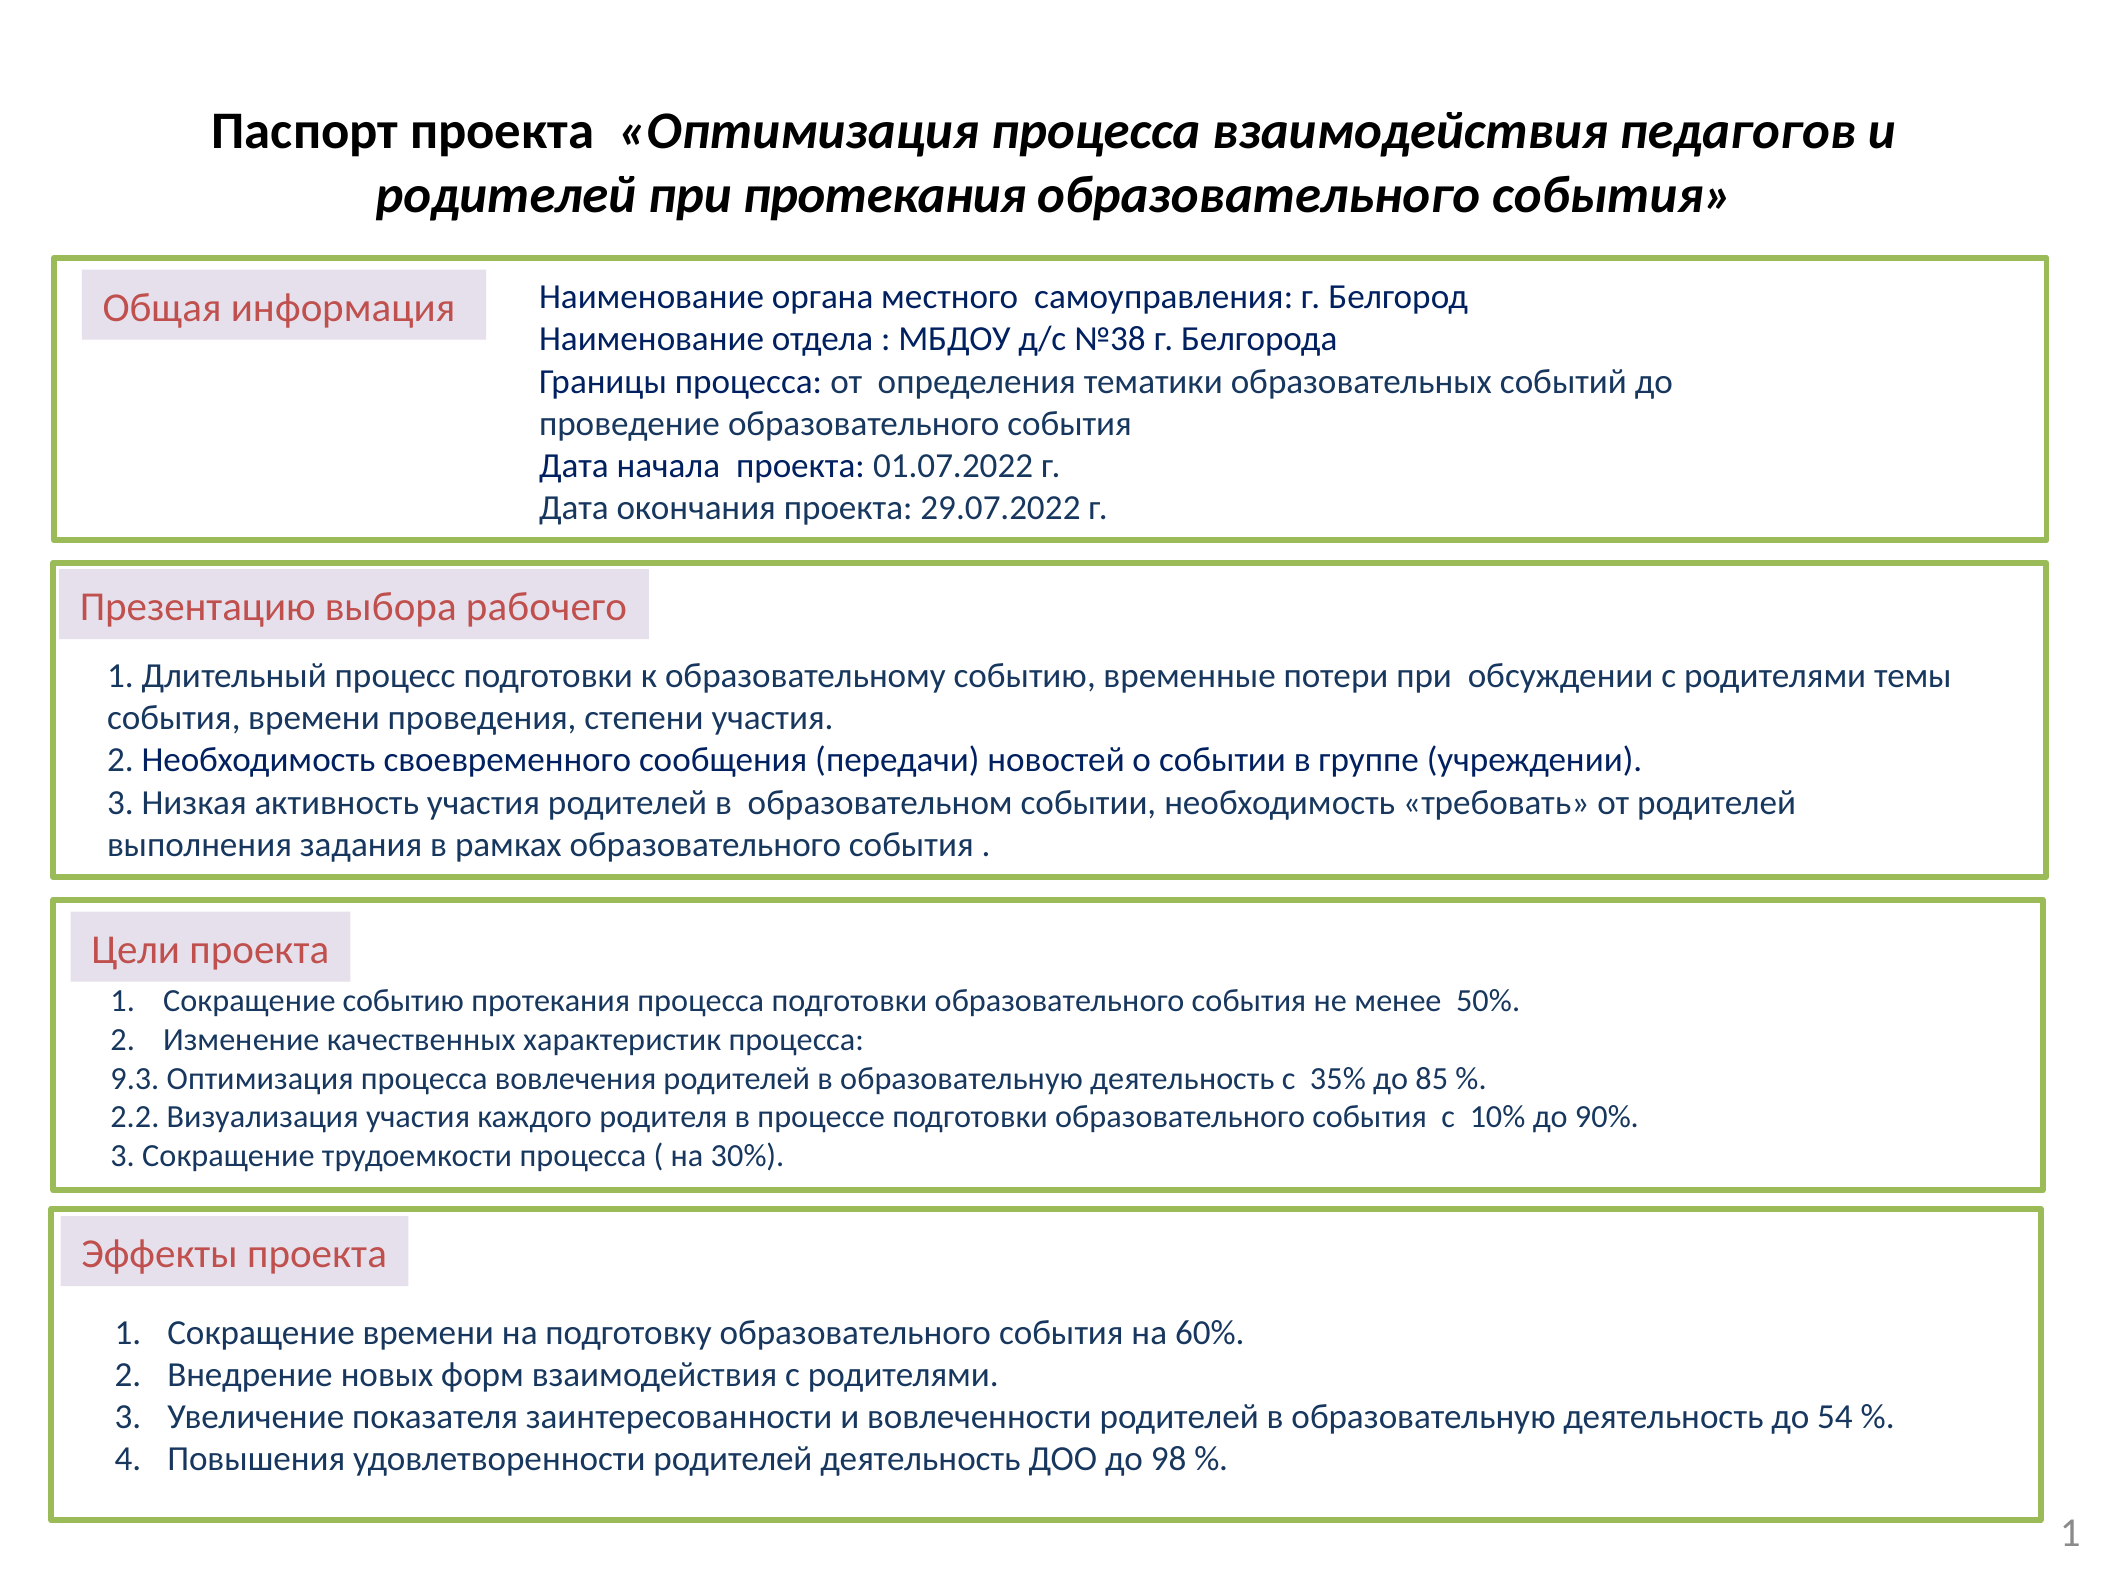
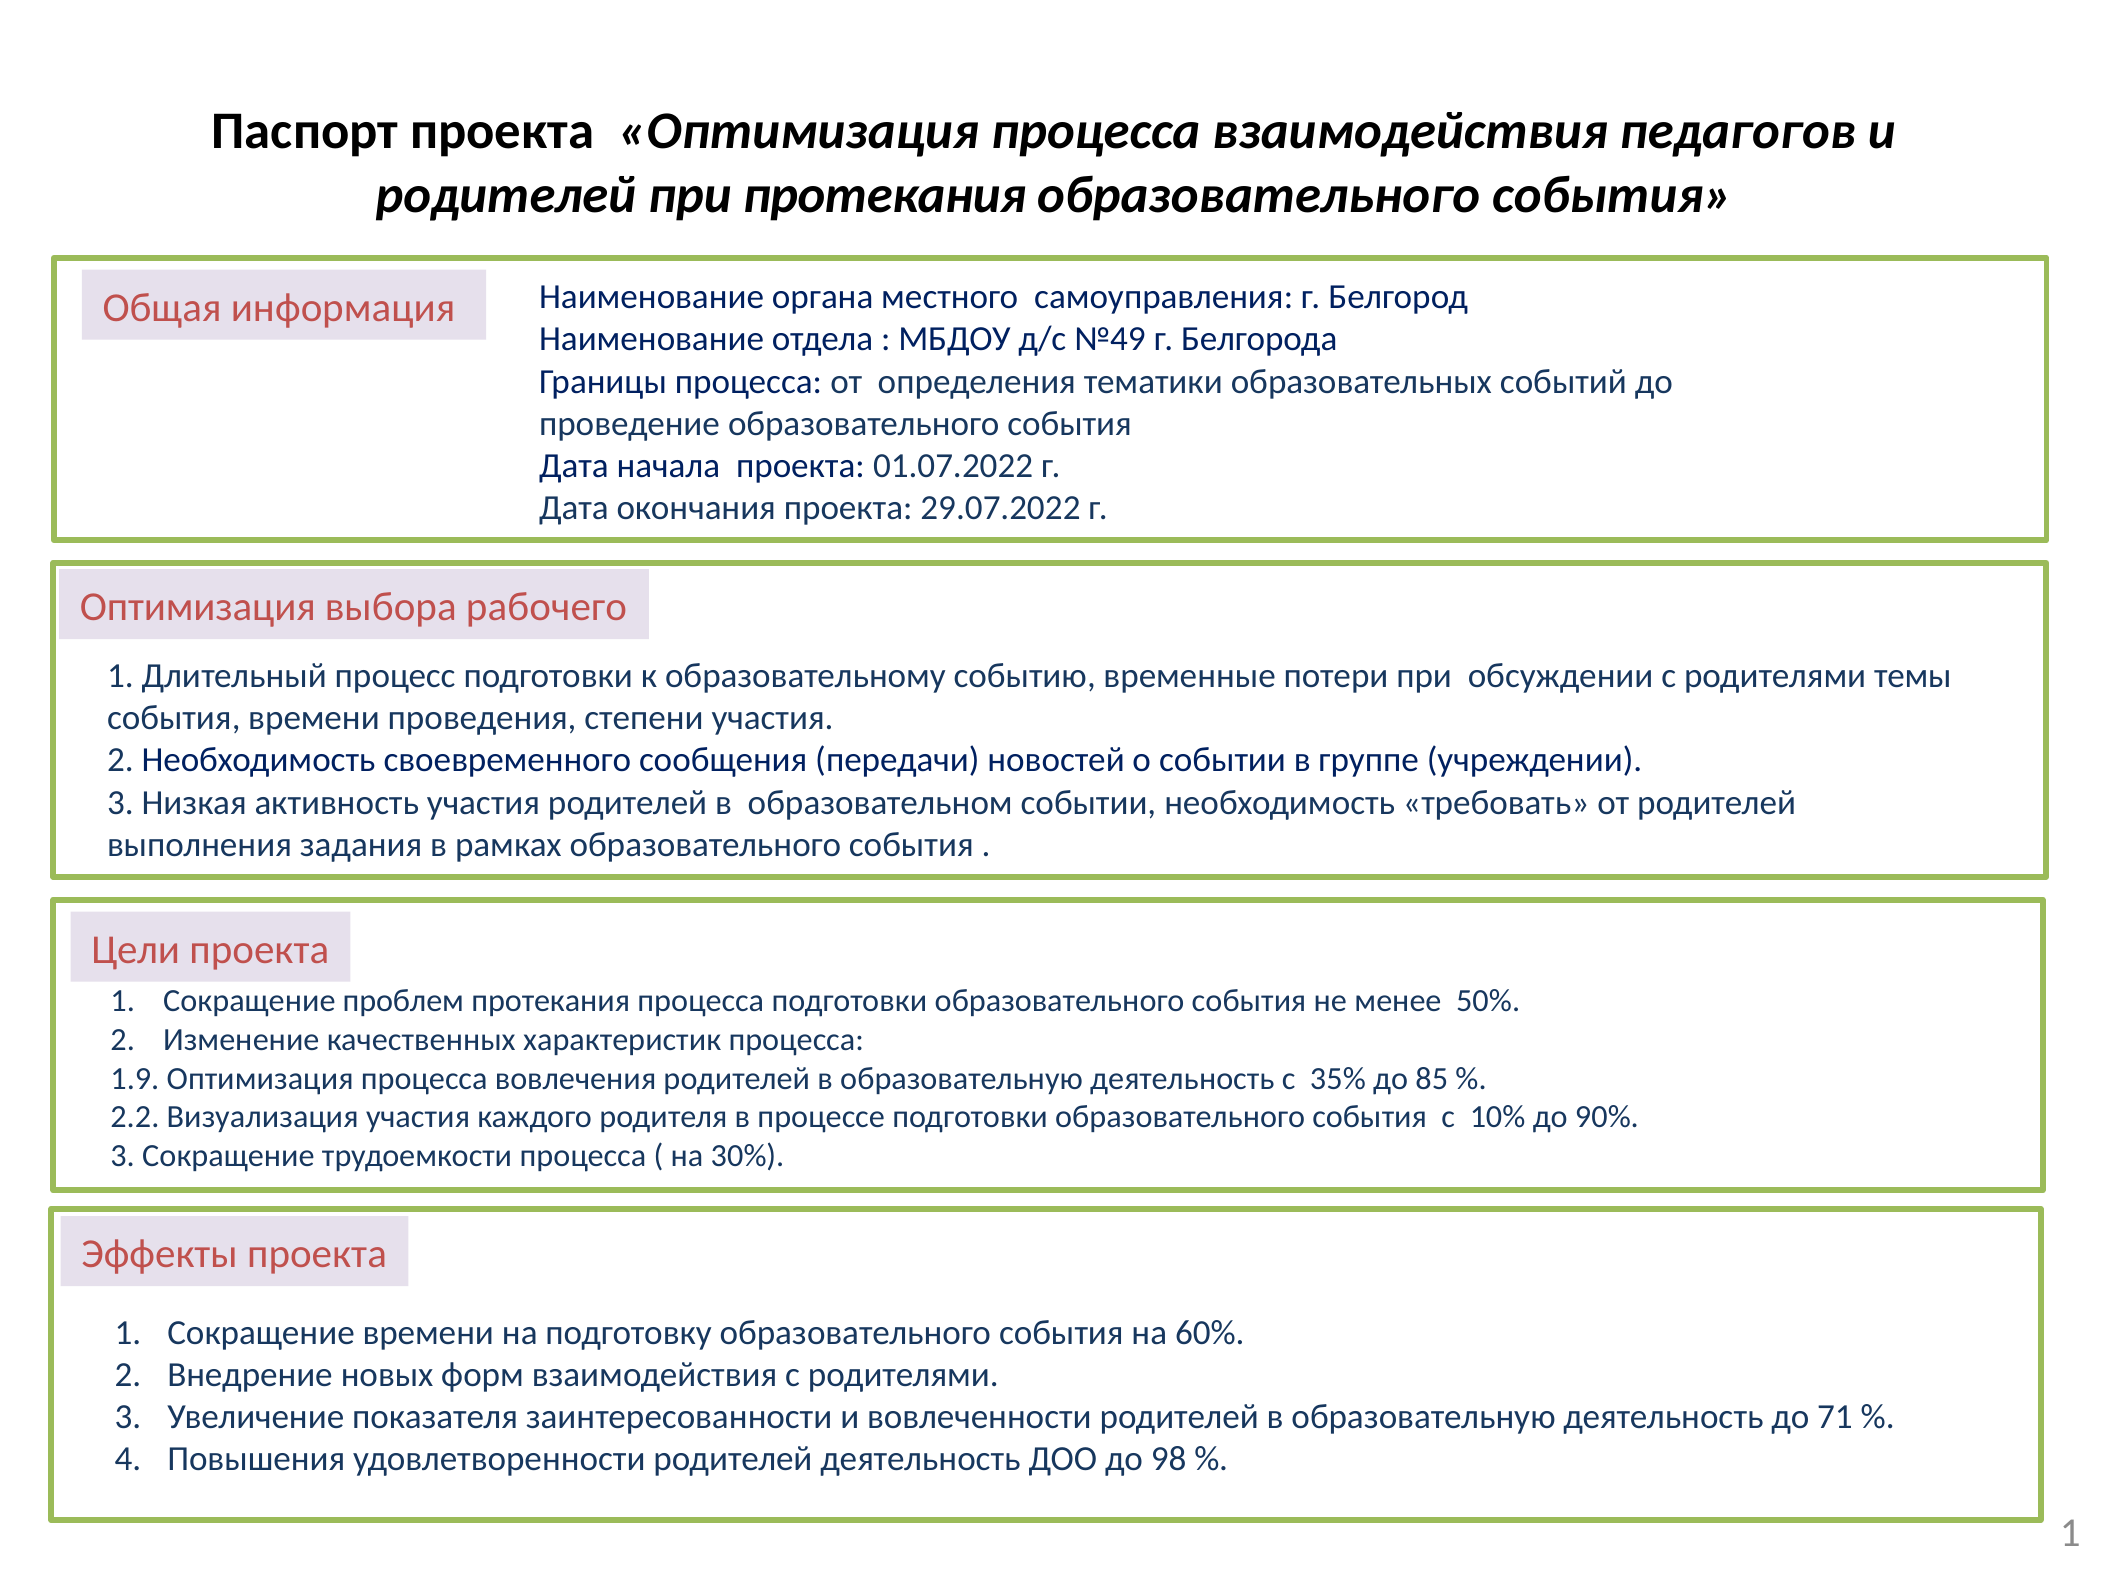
№38: №38 -> №49
Презентацию at (198, 607): Презентацию -> Оптимизация
Сокращение событию: событию -> проблем
9.3: 9.3 -> 1.9
54: 54 -> 71
